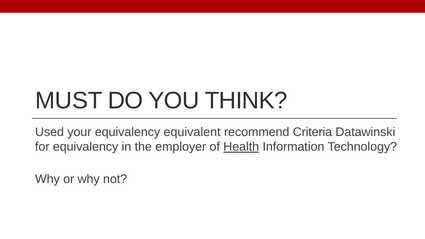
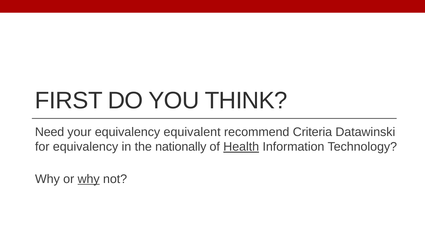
MUST: MUST -> FIRST
Used: Used -> Need
employer: employer -> nationally
why at (89, 179) underline: none -> present
